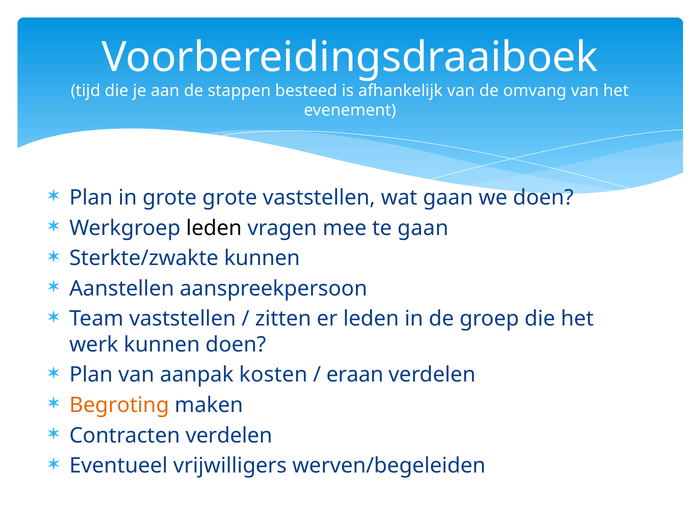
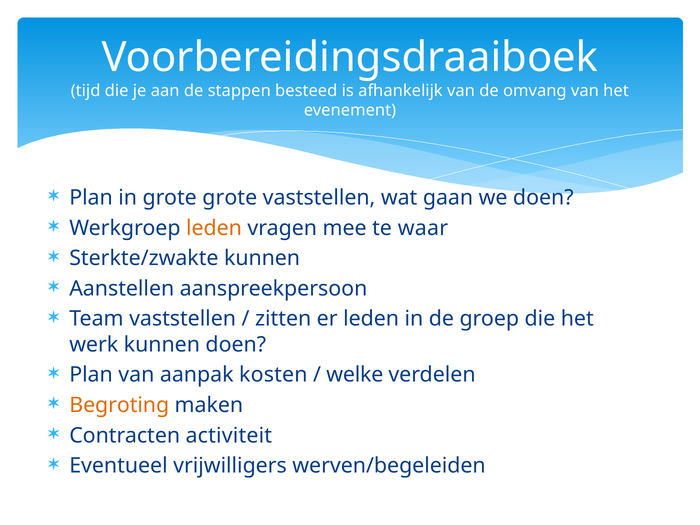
leden at (214, 228) colour: black -> orange
te gaan: gaan -> waar
eraan: eraan -> welke
Contracten verdelen: verdelen -> activiteit
